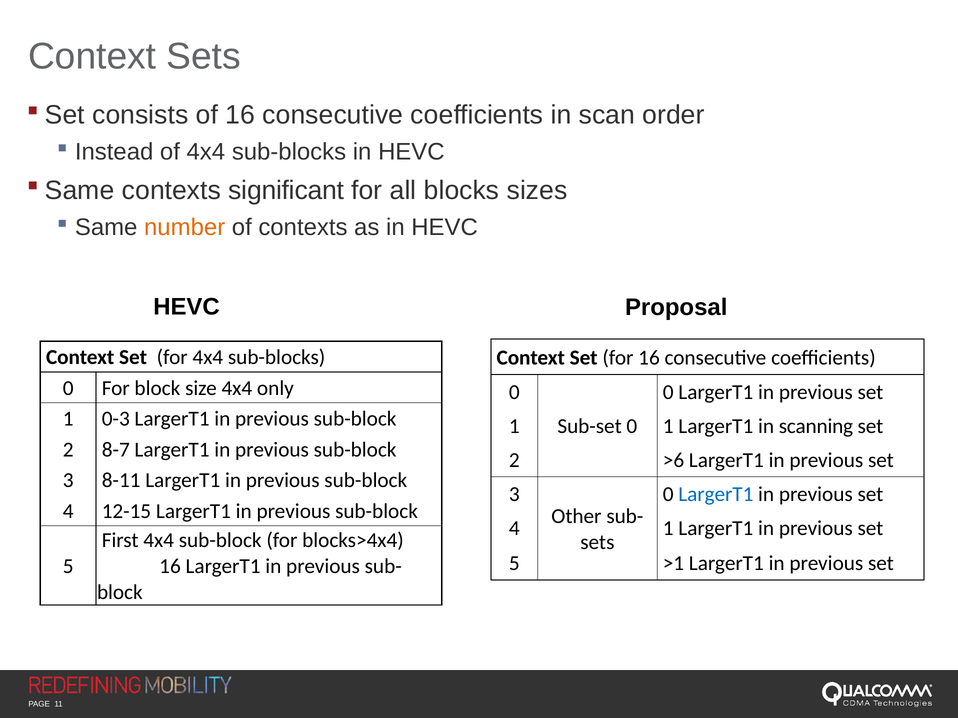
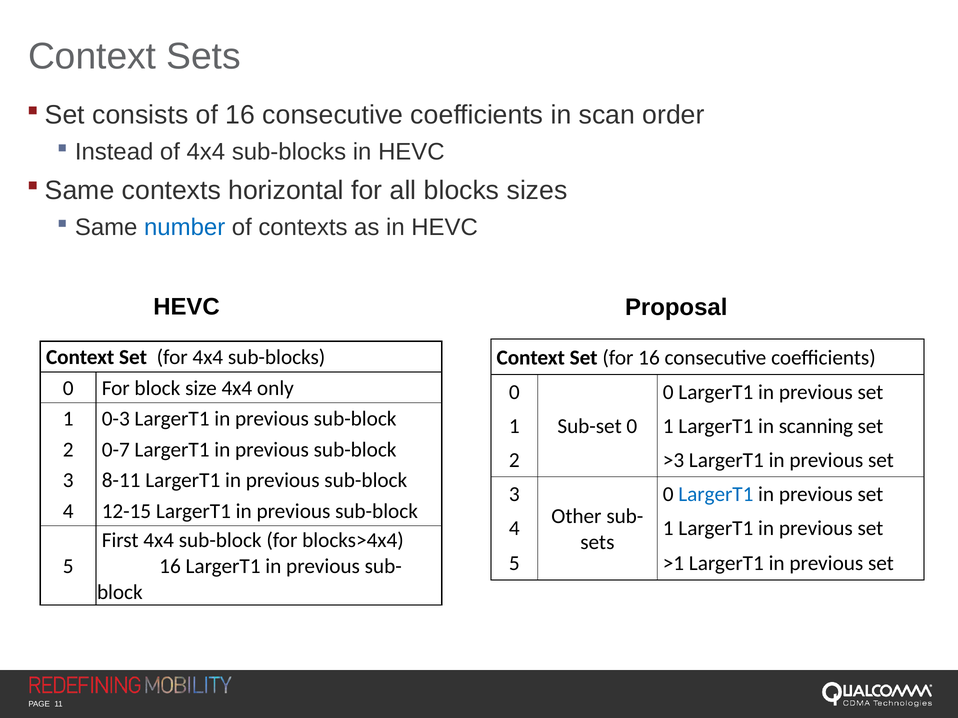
significant: significant -> horizontal
number colour: orange -> blue
8-7: 8-7 -> 0-7
>6: >6 -> >3
